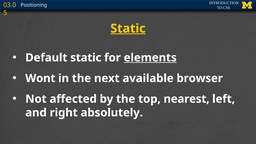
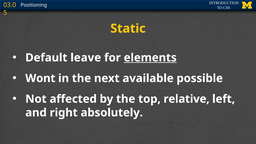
Static at (128, 28) underline: present -> none
Default static: static -> leave
browser: browser -> possible
nearest: nearest -> relative
